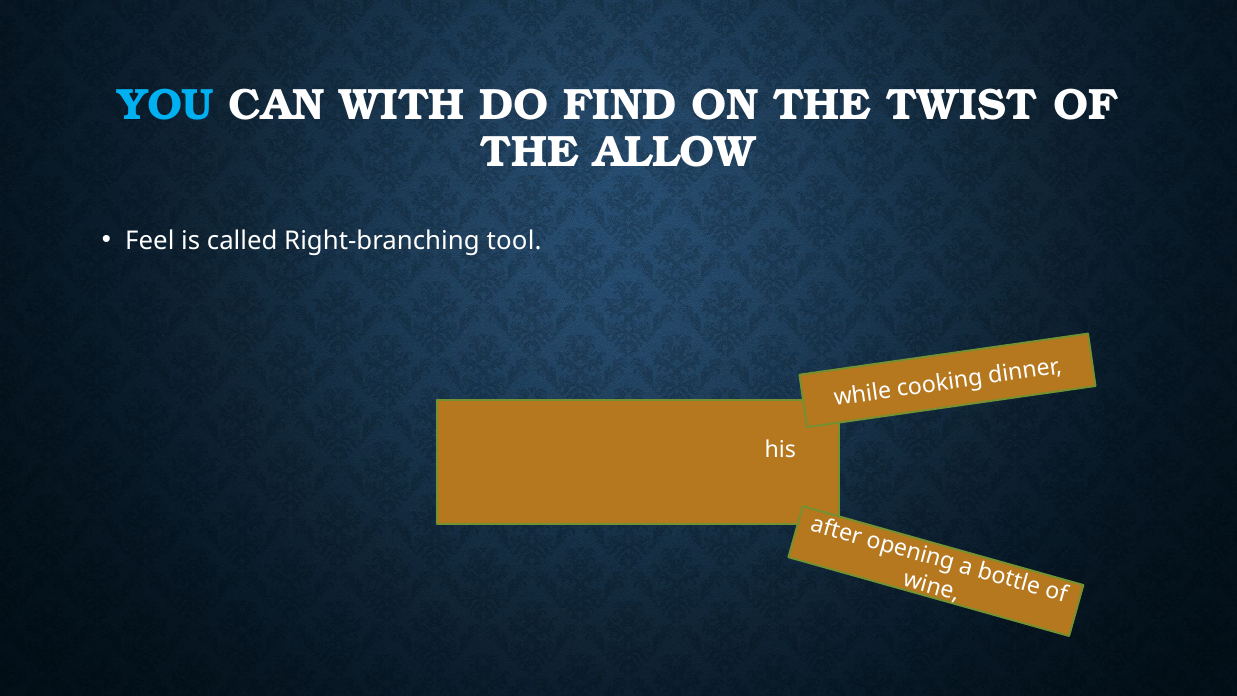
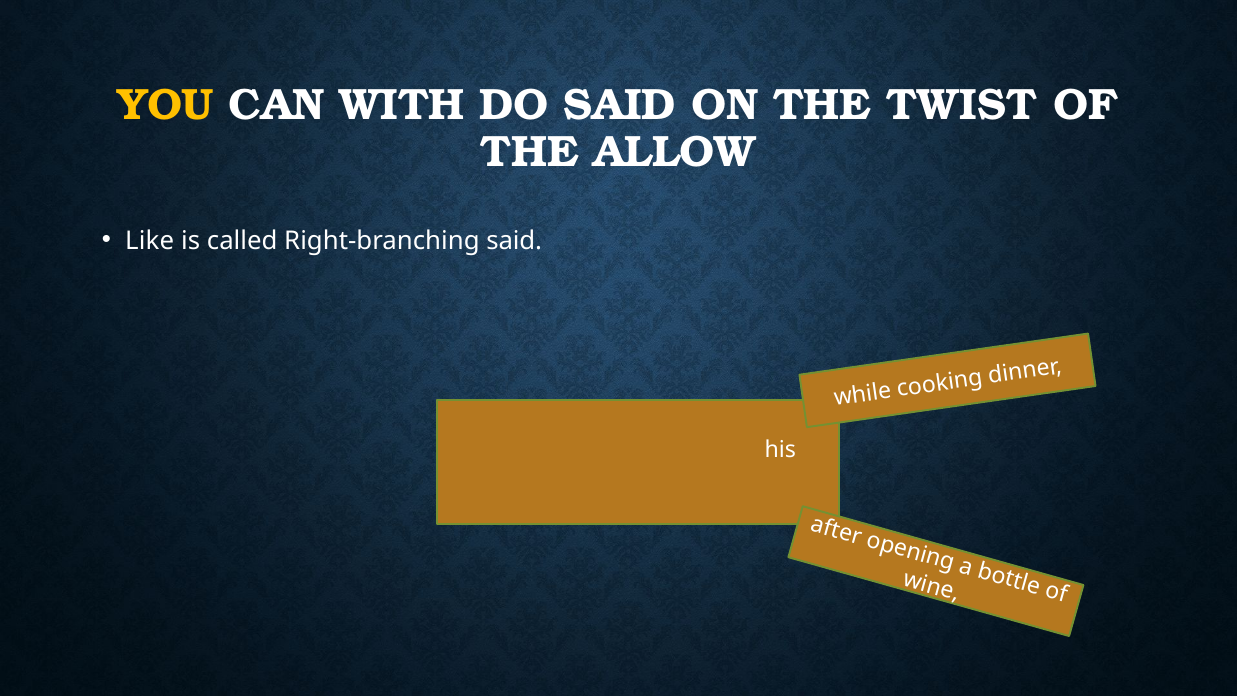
YOU colour: light blue -> yellow
DO FIND: FIND -> SAID
Feel: Feel -> Like
Right-branching tool: tool -> said
